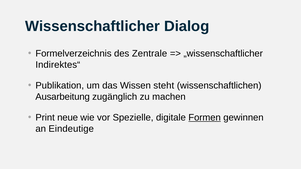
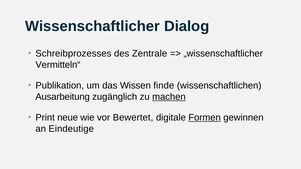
Formelverzeichnis: Formelverzeichnis -> Schreibprozesses
Indirektes“: Indirektes“ -> Vermitteln“
steht: steht -> finde
machen underline: none -> present
Spezielle: Spezielle -> Bewertet
